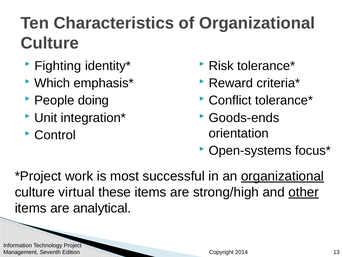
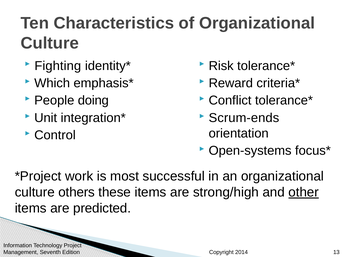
Goods-ends: Goods-ends -> Scrum-ends
organizational at (282, 176) underline: present -> none
virtual: virtual -> others
analytical: analytical -> predicted
